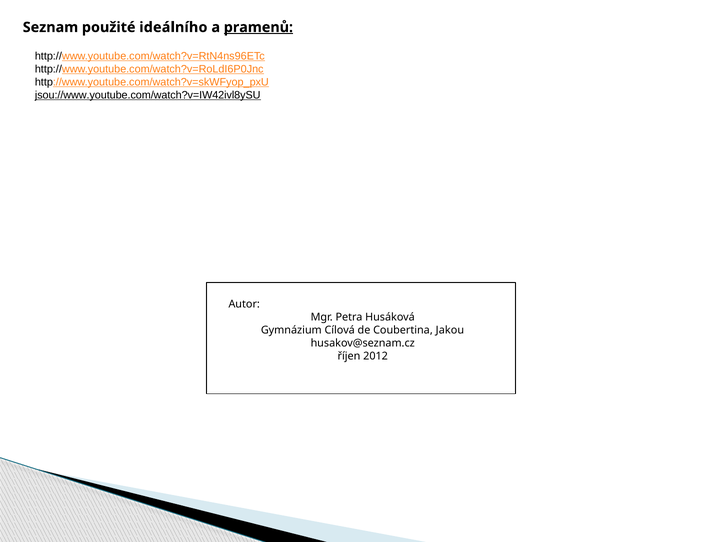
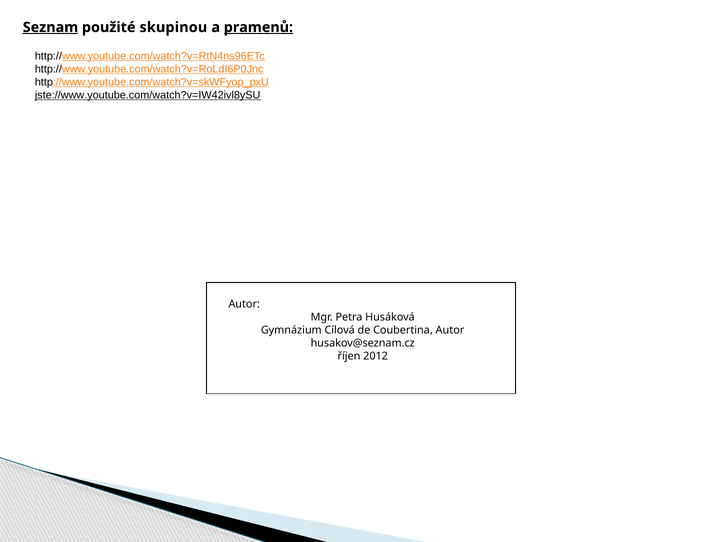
Seznam underline: none -> present
ideálního: ideálního -> skupinou
jsou://www.youtube.com/watch?v=IW42ivl8ySU: jsou://www.youtube.com/watch?v=IW42ivl8ySU -> jste://www.youtube.com/watch?v=IW42ivl8ySU
Coubertina Jakou: Jakou -> Autor
